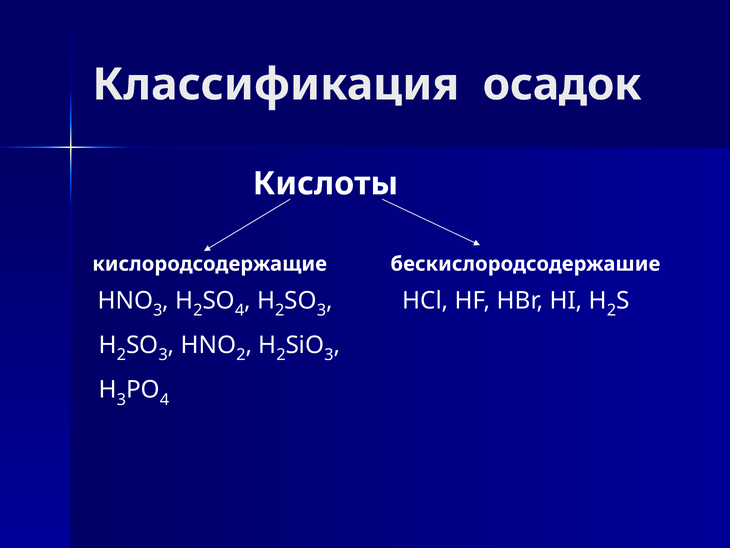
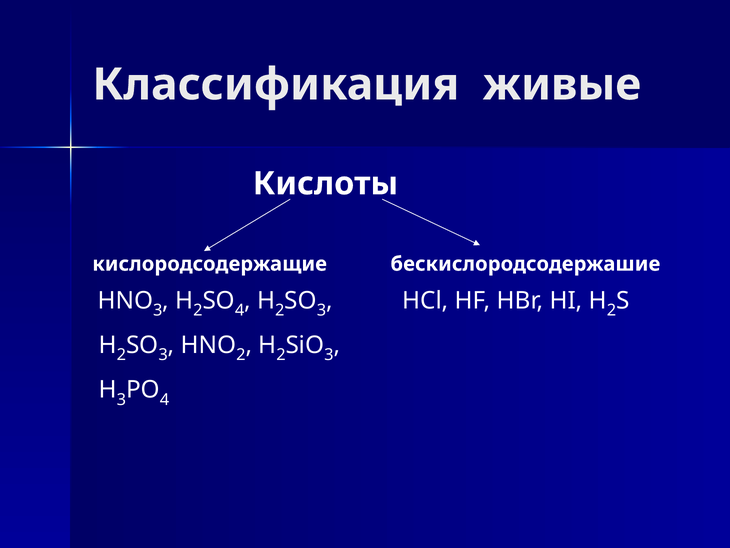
осадок: осадок -> живые
